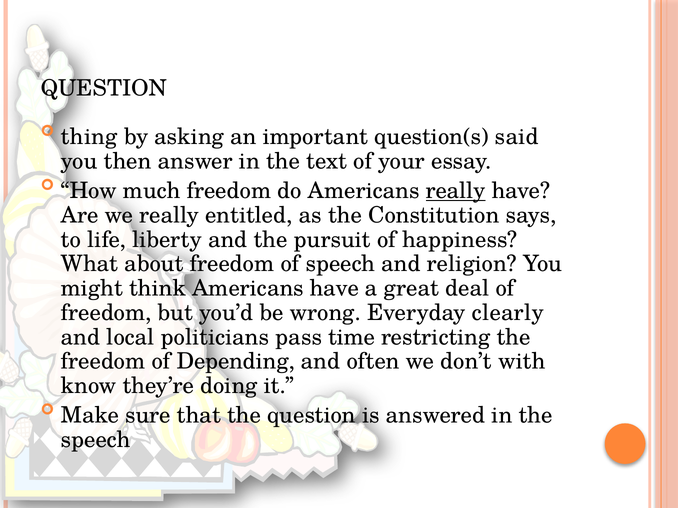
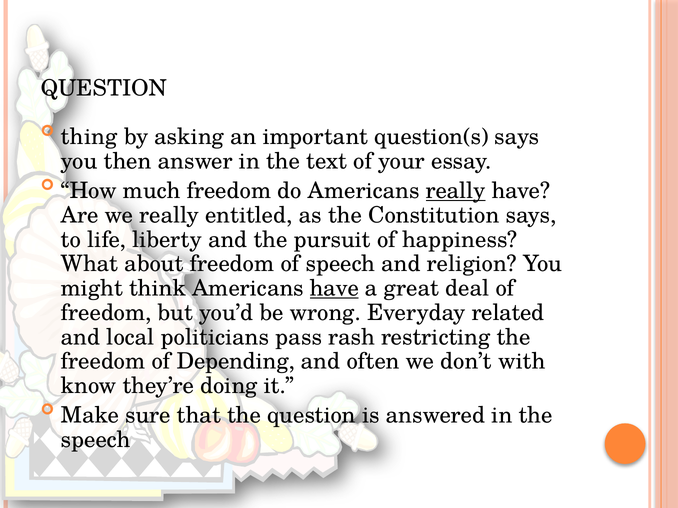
question(s said: said -> says
have at (334, 289) underline: none -> present
clearly: clearly -> related
time: time -> rash
